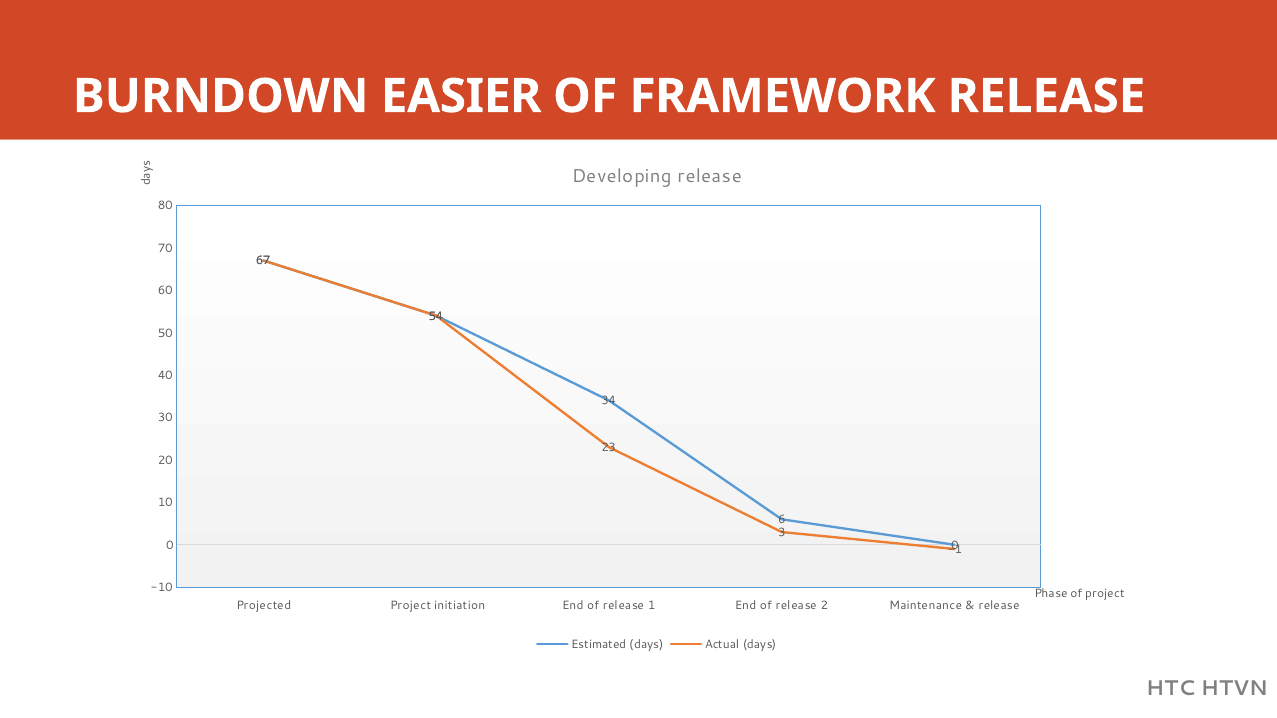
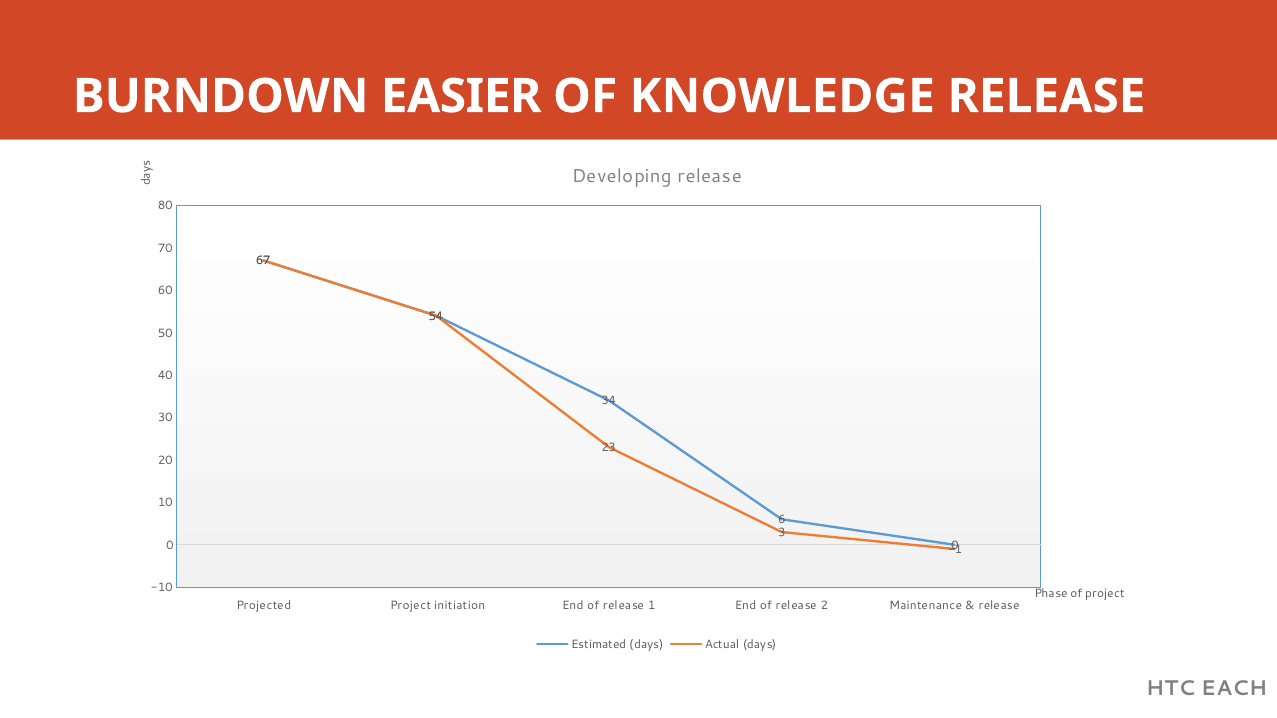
FRAMEWORK: FRAMEWORK -> KNOWLEDGE
HTVN: HTVN -> EACH
